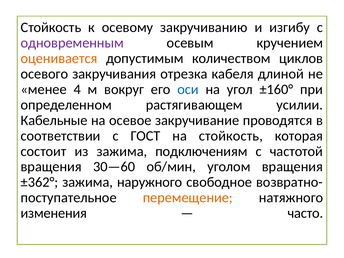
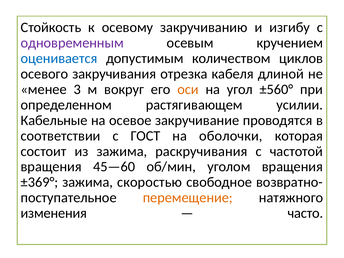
оценивается colour: orange -> blue
4: 4 -> 3
оси colour: blue -> orange
±160°: ±160° -> ±560°
на стойкость: стойкость -> оболочки
подключениям: подключениям -> раскручивания
30—60: 30—60 -> 45—60
±362°: ±362° -> ±369°
наружного: наружного -> скоростью
